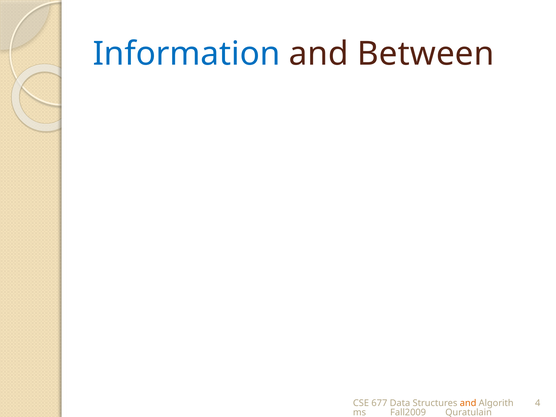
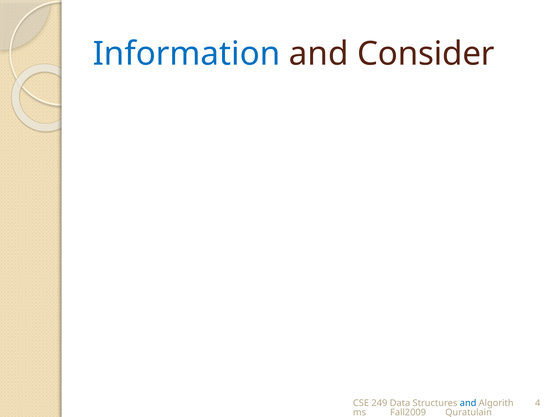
Between: Between -> Consider
677: 677 -> 249
and at (468, 403) colour: orange -> blue
